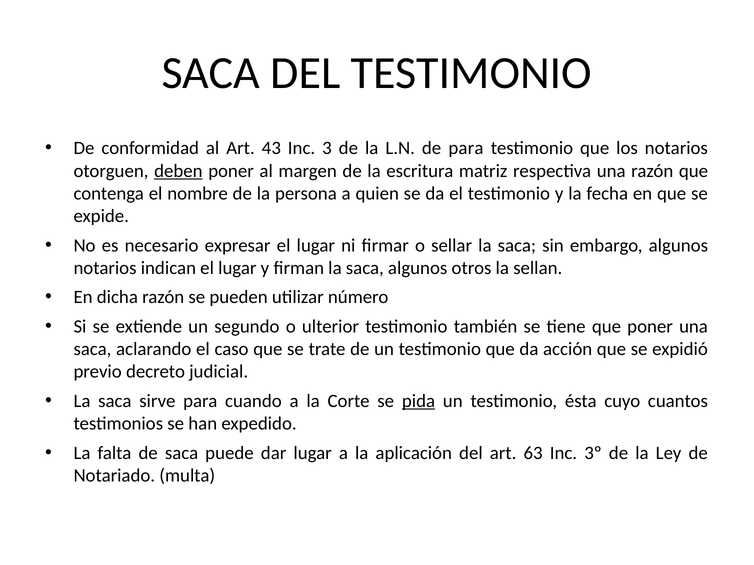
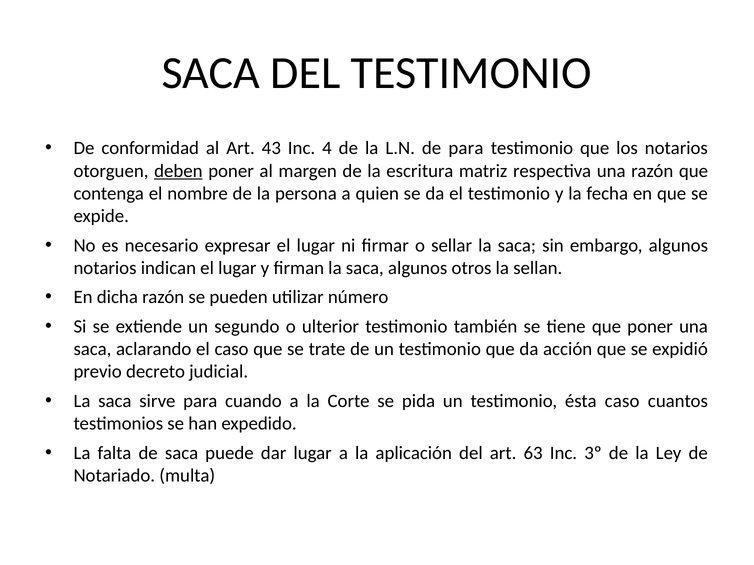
3: 3 -> 4
pida underline: present -> none
ésta cuyo: cuyo -> caso
